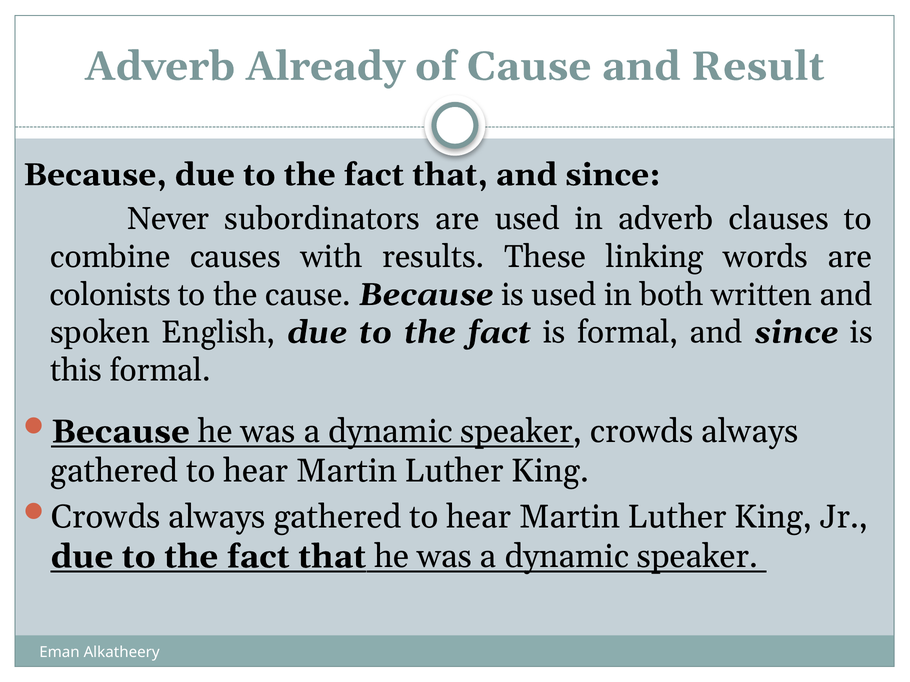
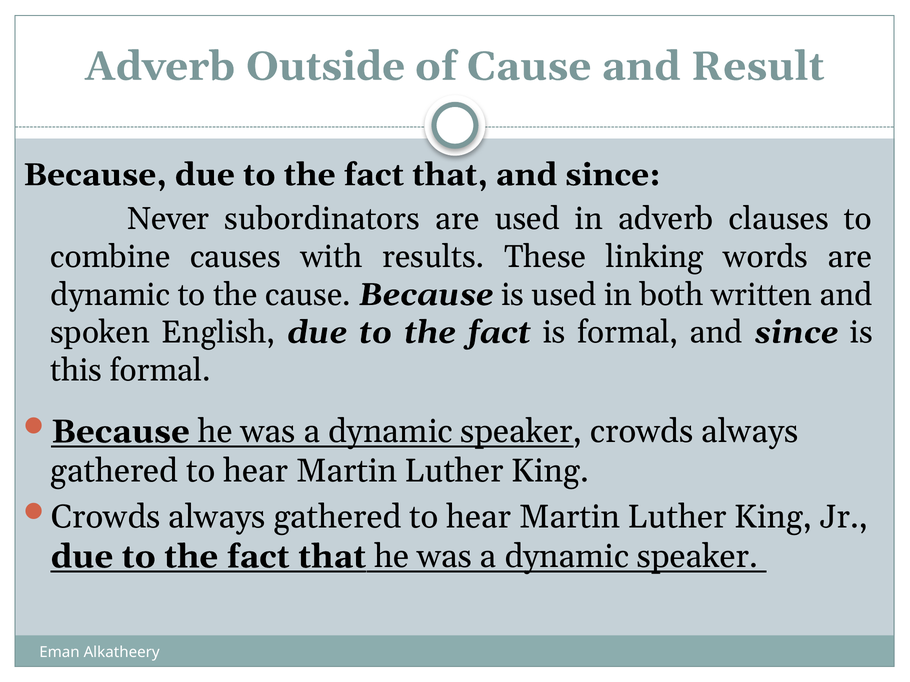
Already: Already -> Outside
colonists at (110, 295): colonists -> dynamic
